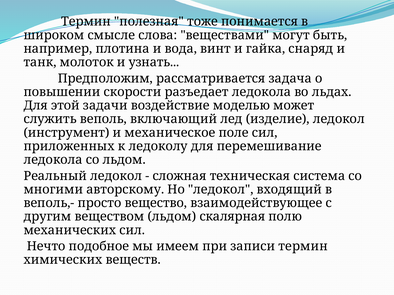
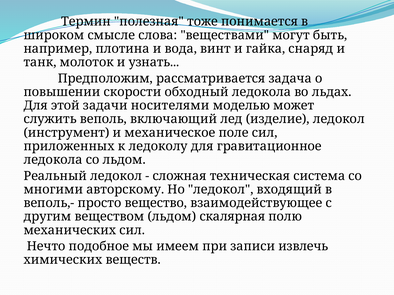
разъедает: разъедает -> обходный
воздействие: воздействие -> носителями
перемешивание: перемешивание -> гравитационное
записи термин: термин -> извлечь
